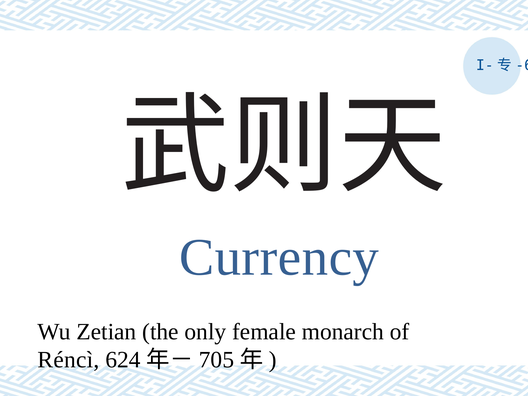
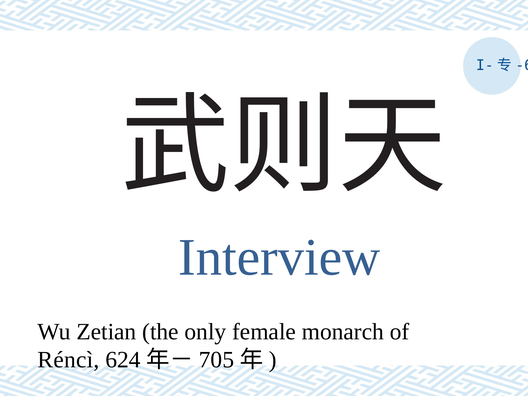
Currency: Currency -> Interview
